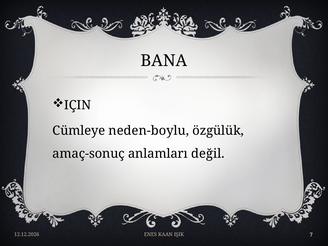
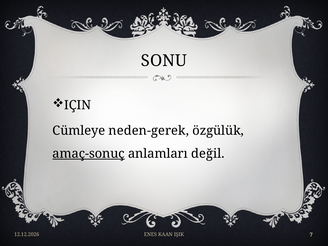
BANA: BANA -> SONU
neden-boylu: neden-boylu -> neden-gerek
amaç-sonuç underline: none -> present
